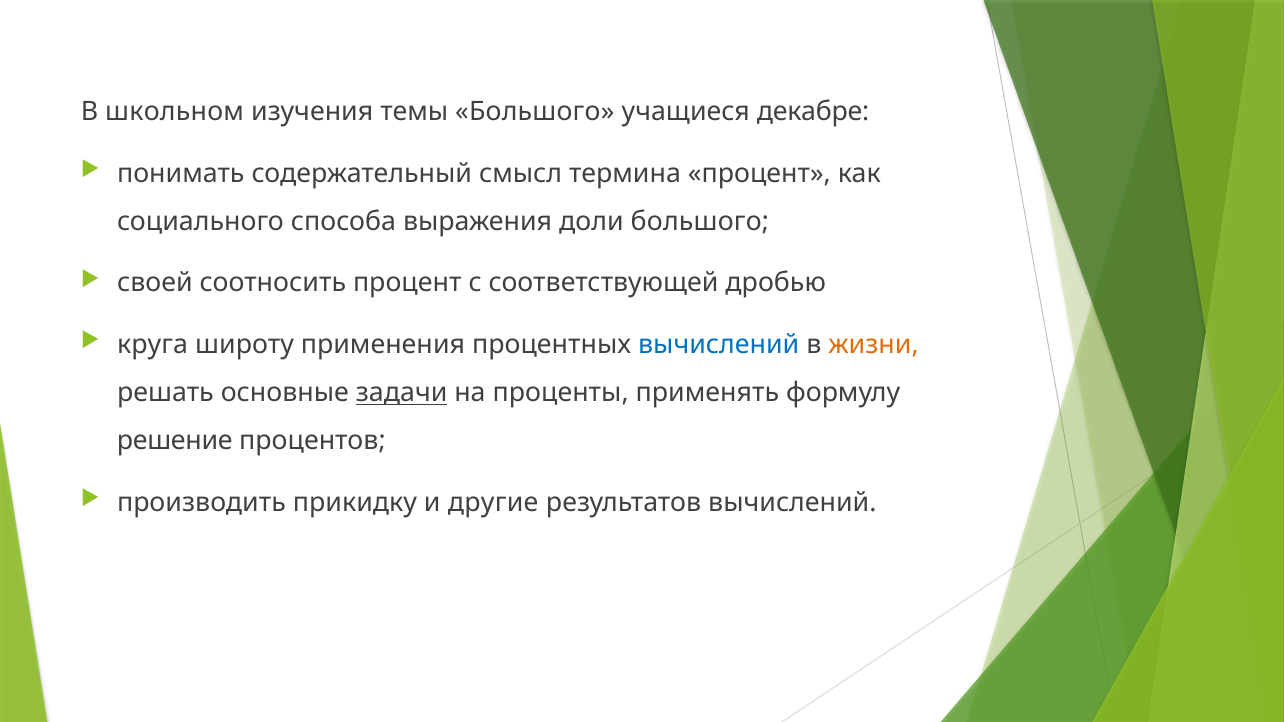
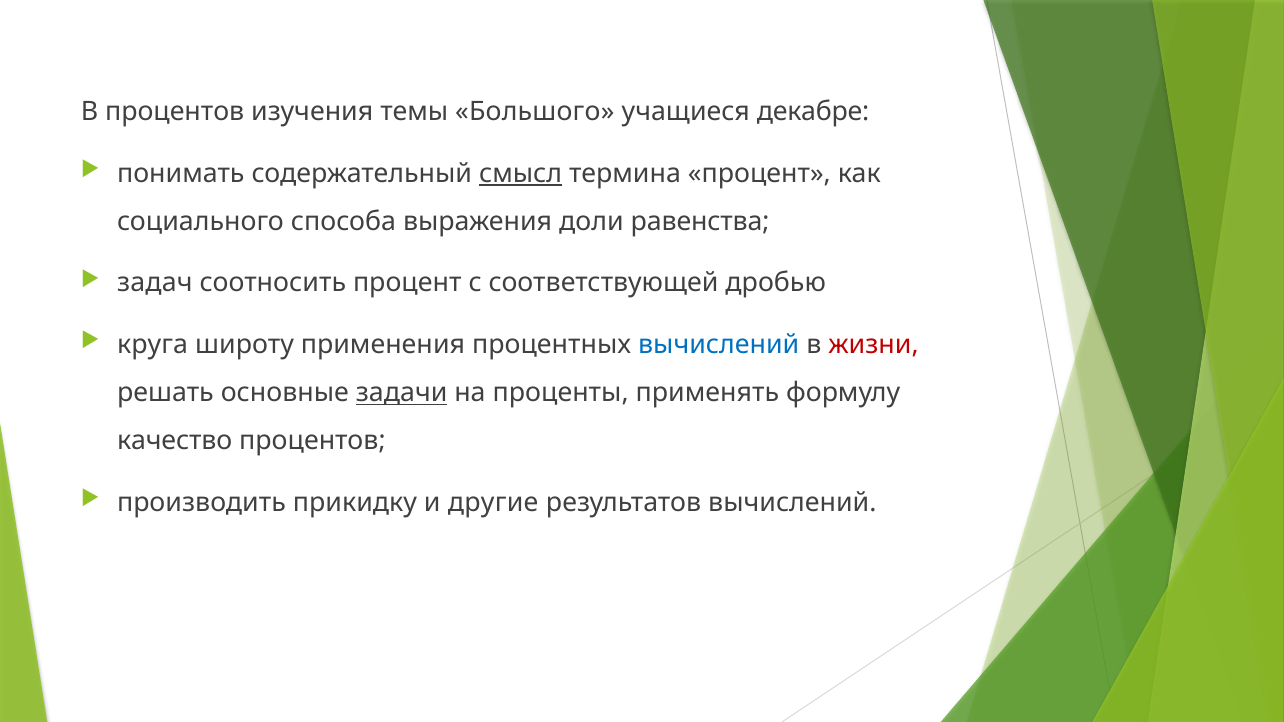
В школьном: школьном -> процентов
смысл underline: none -> present
доли большого: большого -> равенства
своей: своей -> задач
жизни colour: orange -> red
решение: решение -> качество
